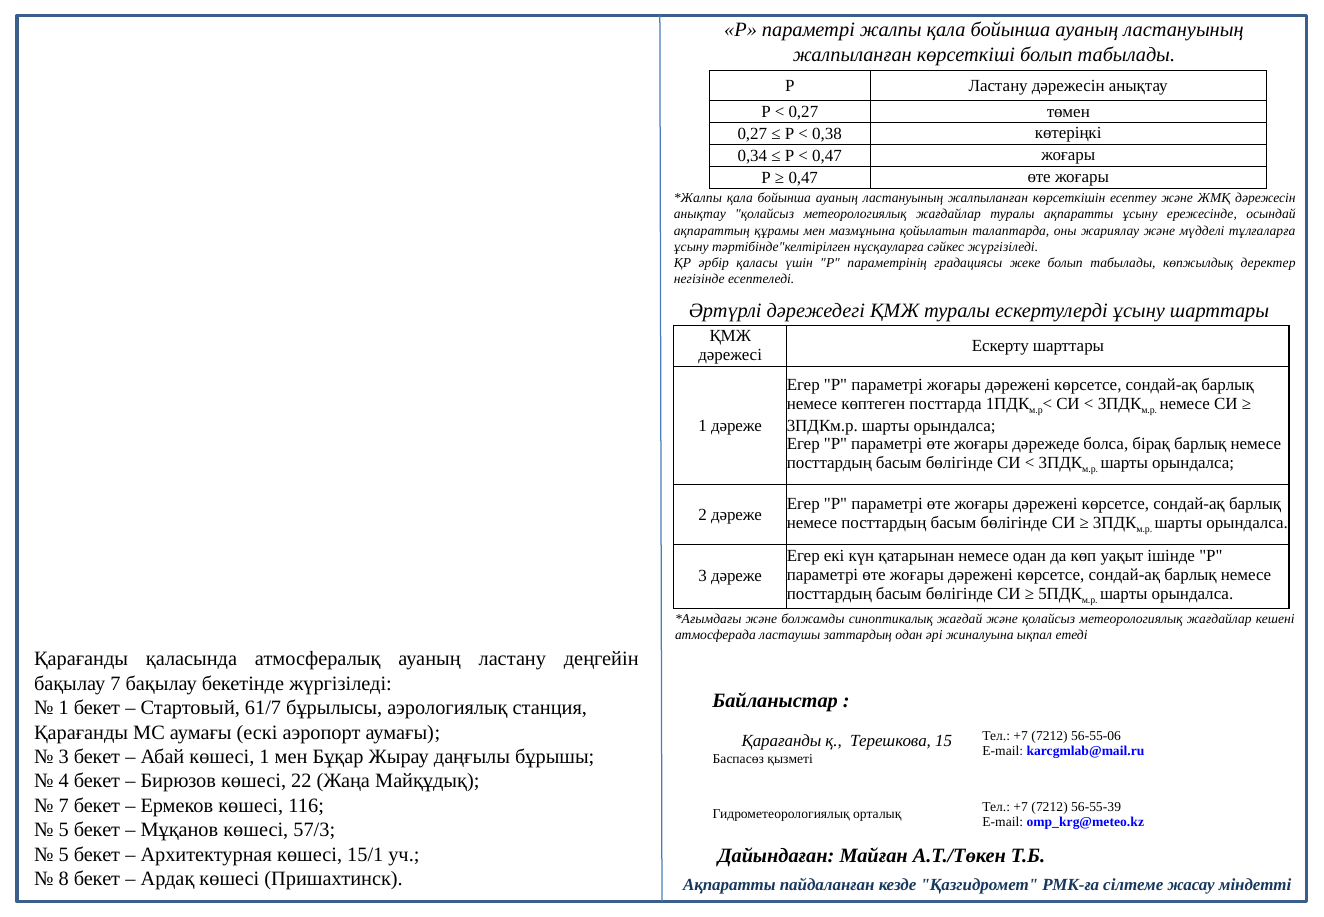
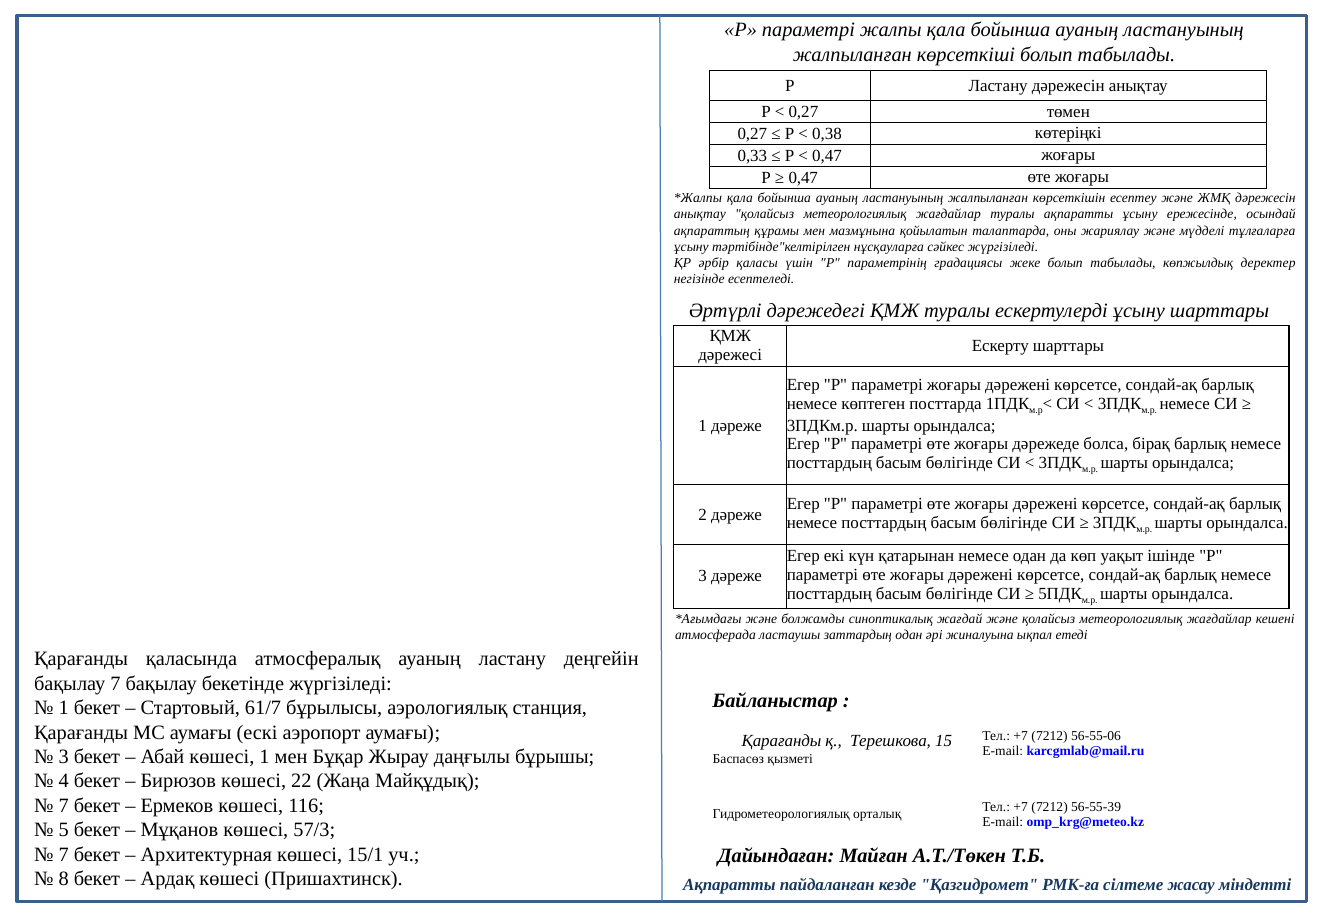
0,34: 0,34 -> 0,33
5 at (64, 854): 5 -> 7
